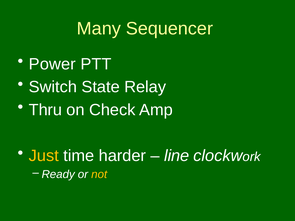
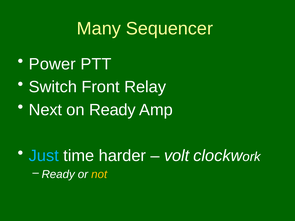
State: State -> Front
Thru: Thru -> Next
on Check: Check -> Ready
Just colour: yellow -> light blue
line: line -> volt
